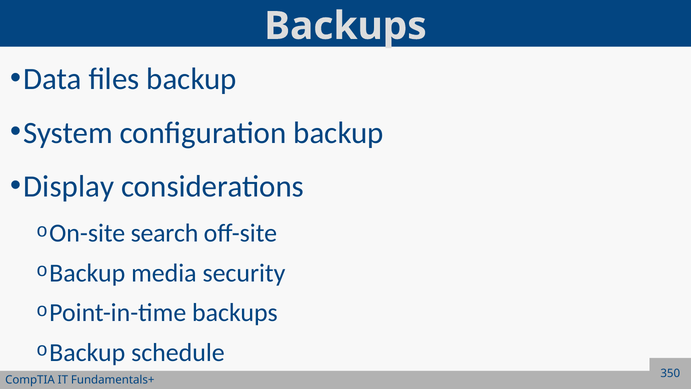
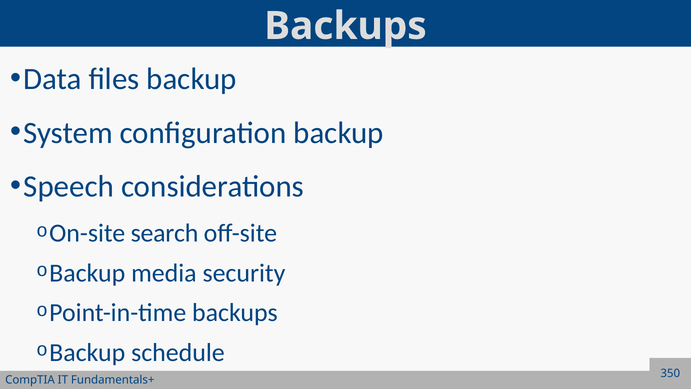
Display: Display -> Speech
